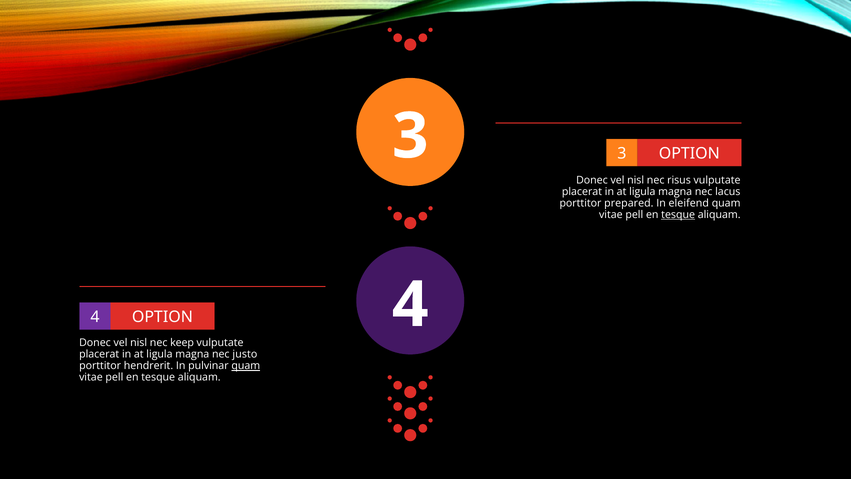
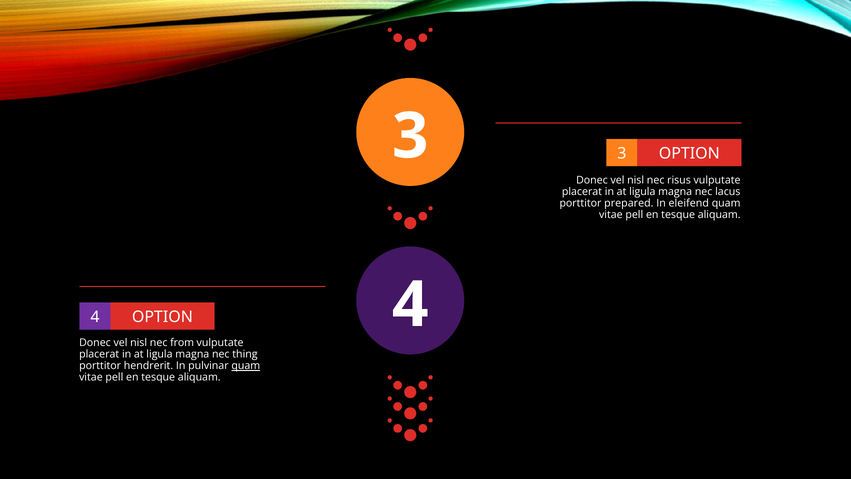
tesque at (678, 214) underline: present -> none
keep: keep -> from
justo: justo -> thing
